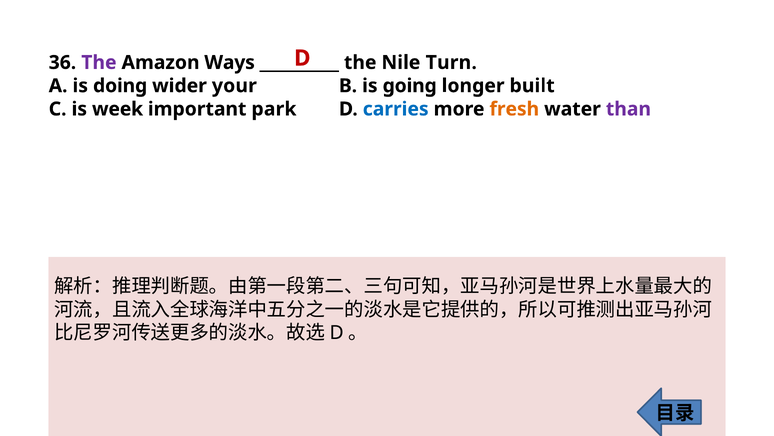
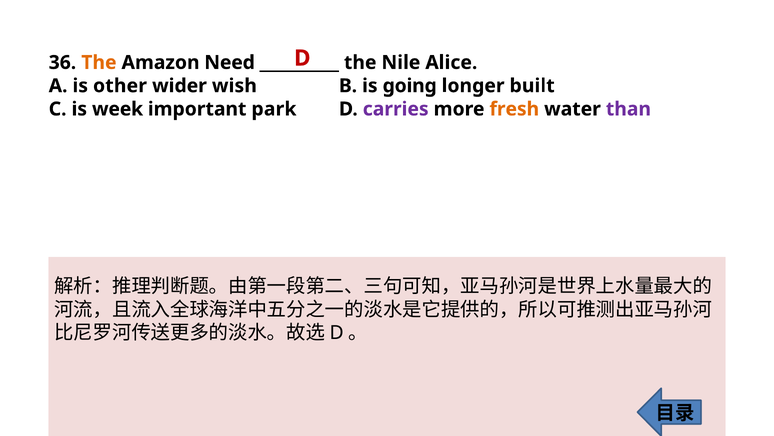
The at (99, 62) colour: purple -> orange
Ways: Ways -> Need
Turn: Turn -> Alice
doing: doing -> other
your: your -> wish
carries colour: blue -> purple
